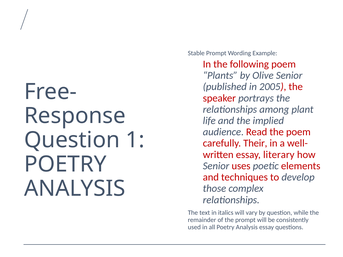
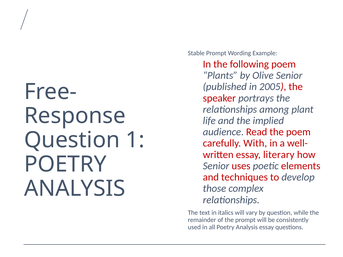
Their: Their -> With
